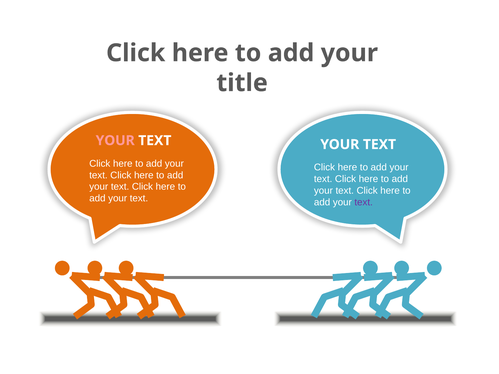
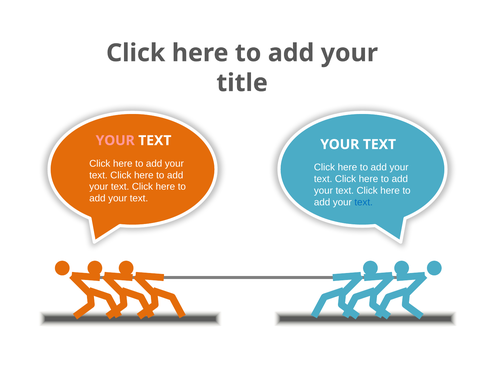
text at (364, 203) colour: purple -> blue
